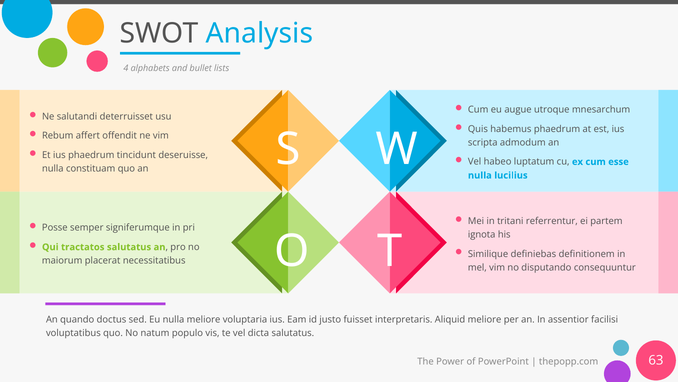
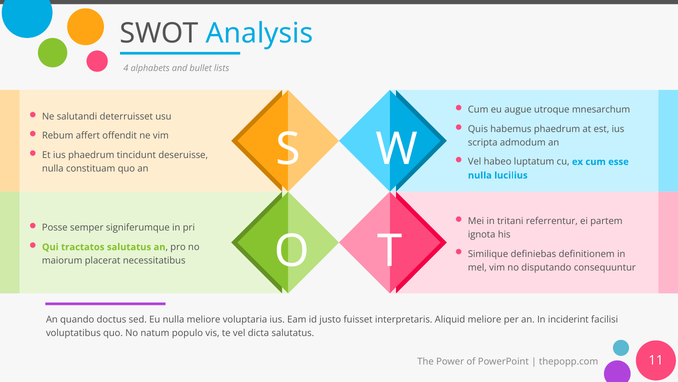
assentior: assentior -> inciderint
63: 63 -> 11
